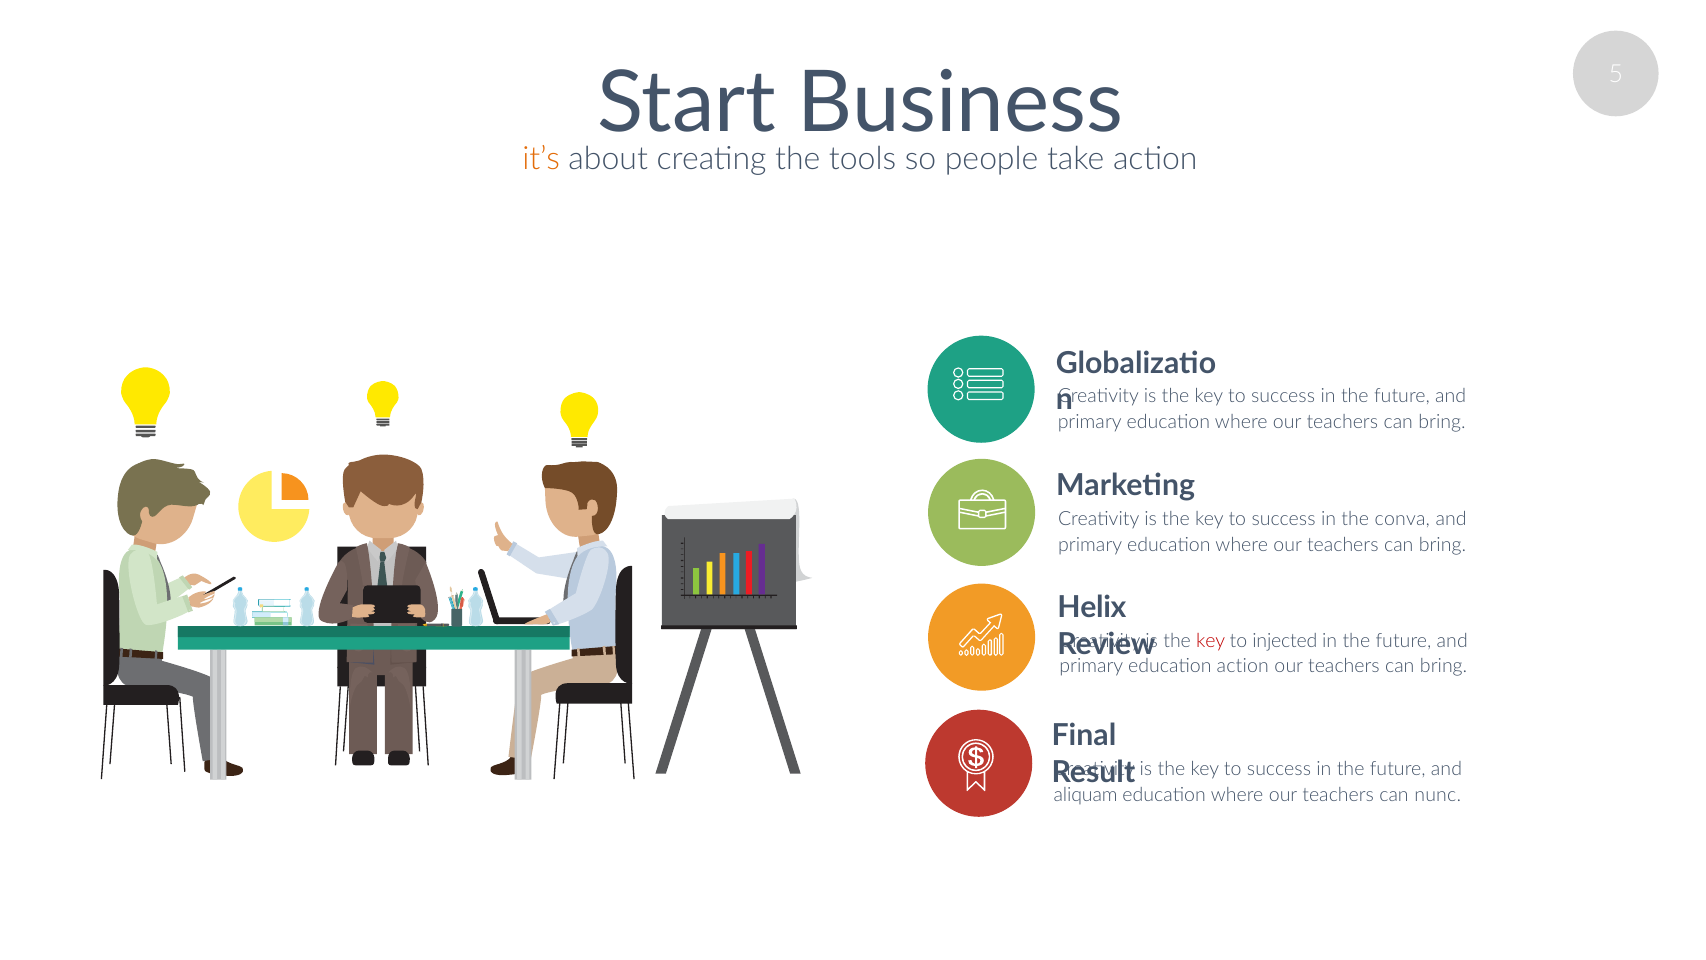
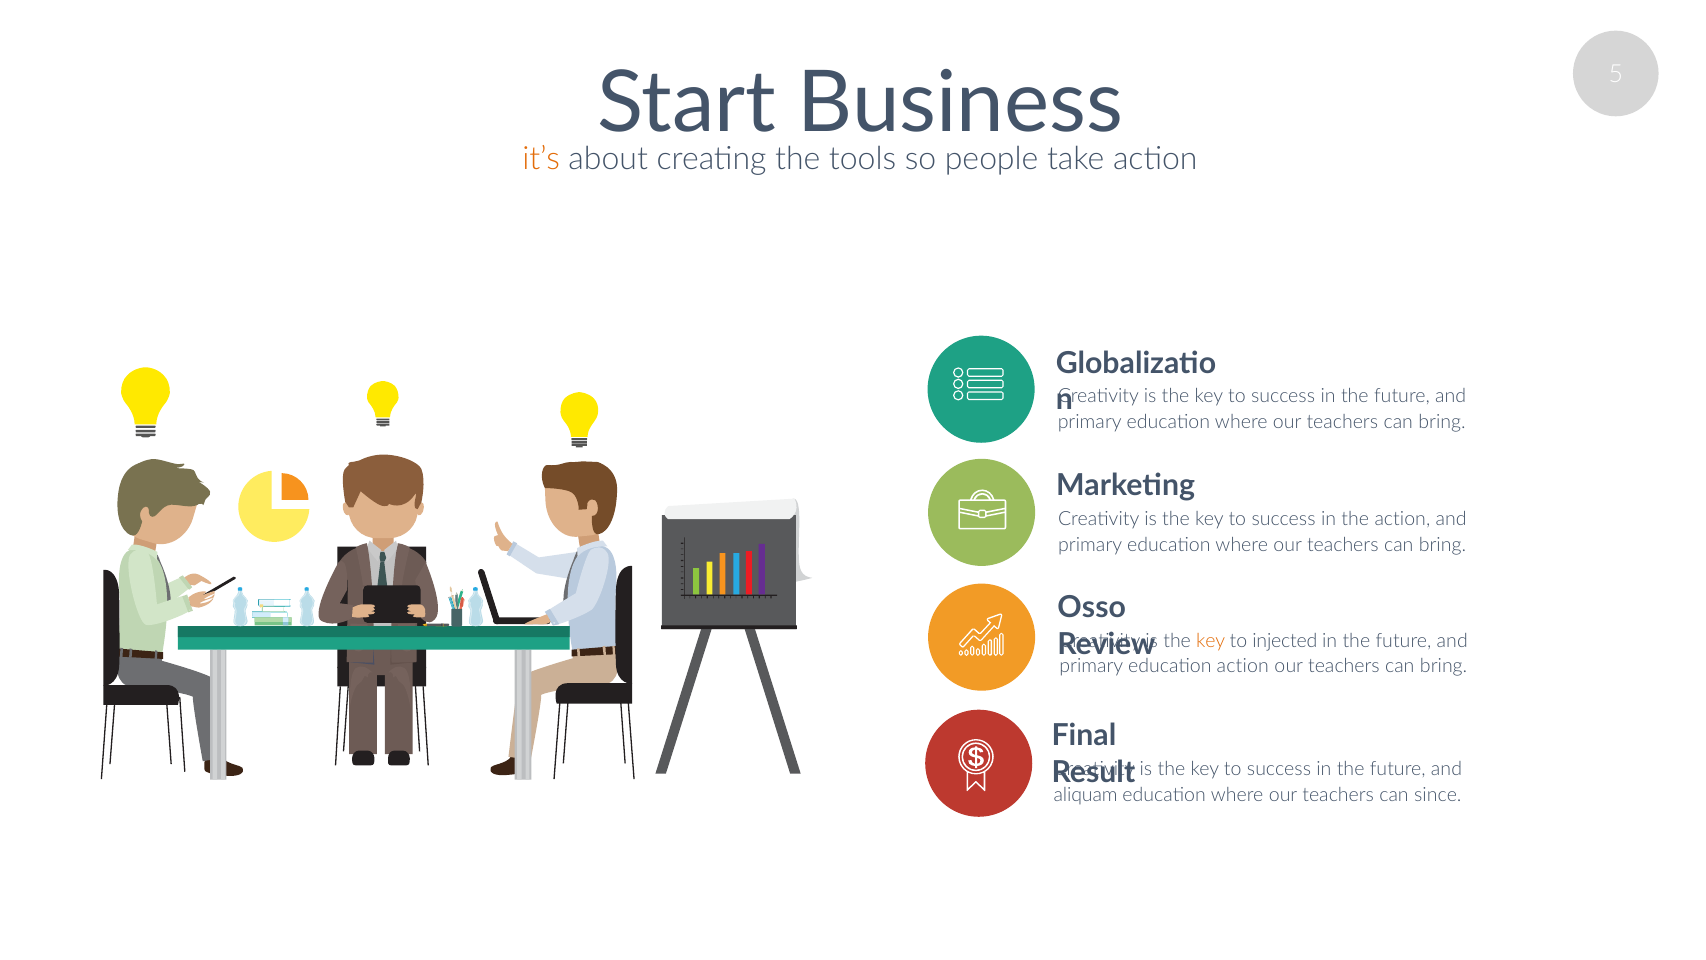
the conva: conva -> action
Helix: Helix -> Osso
key at (1211, 640) colour: red -> orange
nunc: nunc -> since
